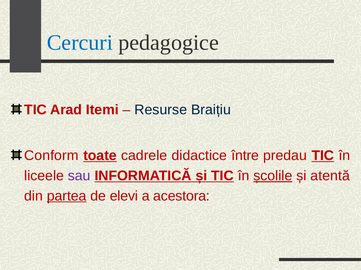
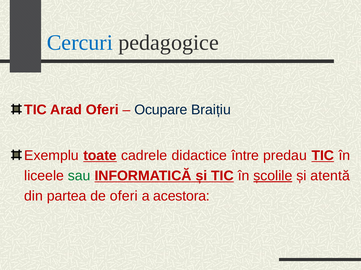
Arad Itemi: Itemi -> Oferi
Resurse: Resurse -> Ocupare
Conform: Conform -> Exemplu
sau colour: purple -> green
partea underline: present -> none
de elevi: elevi -> oferi
